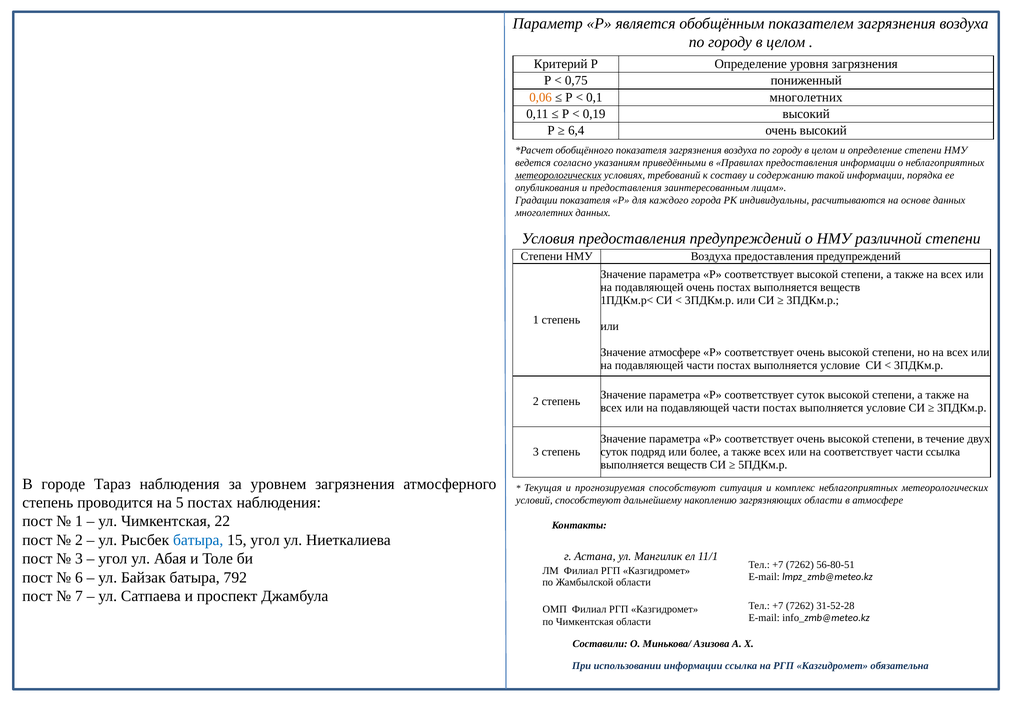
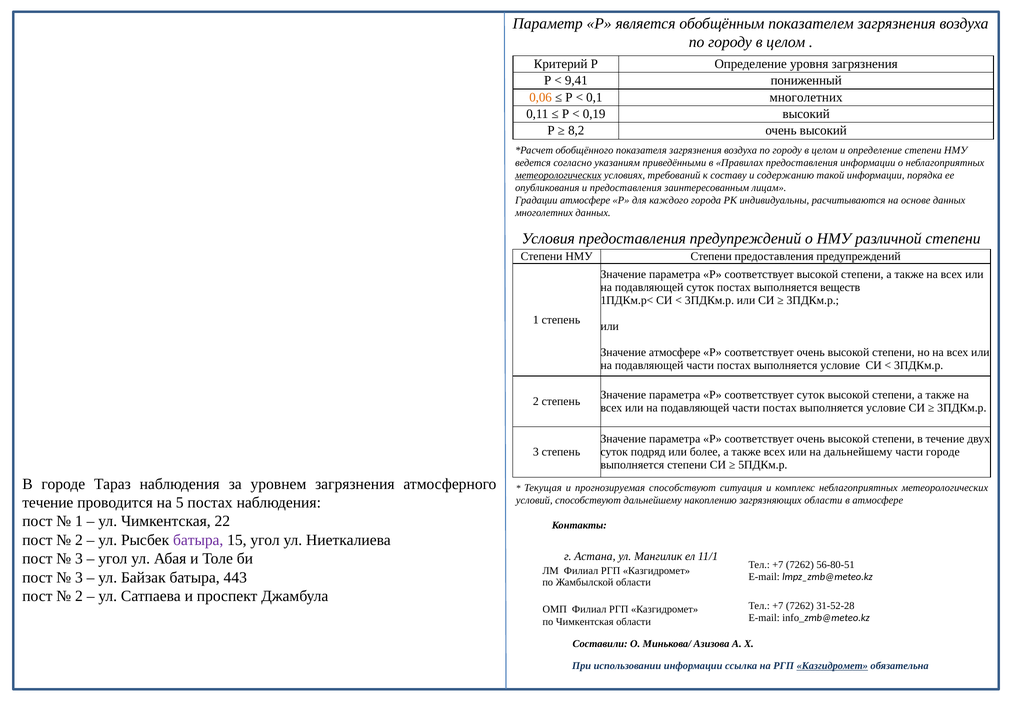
0,75: 0,75 -> 9,41
6,4: 6,4 -> 8,2
Градации показателя: показателя -> атмосфере
НМУ Воздуха: Воздуха -> Степени
подавляющей очень: очень -> суток
на соответствует: соответствует -> дальнейшему
части ссылка: ссылка -> городе
веществ at (687, 465): веществ -> степени
степень at (48, 502): степень -> течение
батыра at (198, 540) colour: blue -> purple
6 at (79, 577): 6 -> 3
792: 792 -> 443
7 at (79, 596): 7 -> 2
Казгидромет at (832, 665) underline: none -> present
